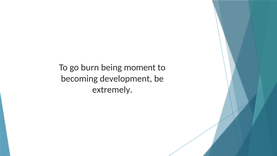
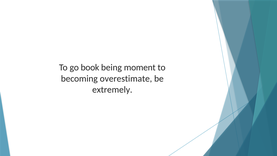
burn: burn -> book
development: development -> overestimate
